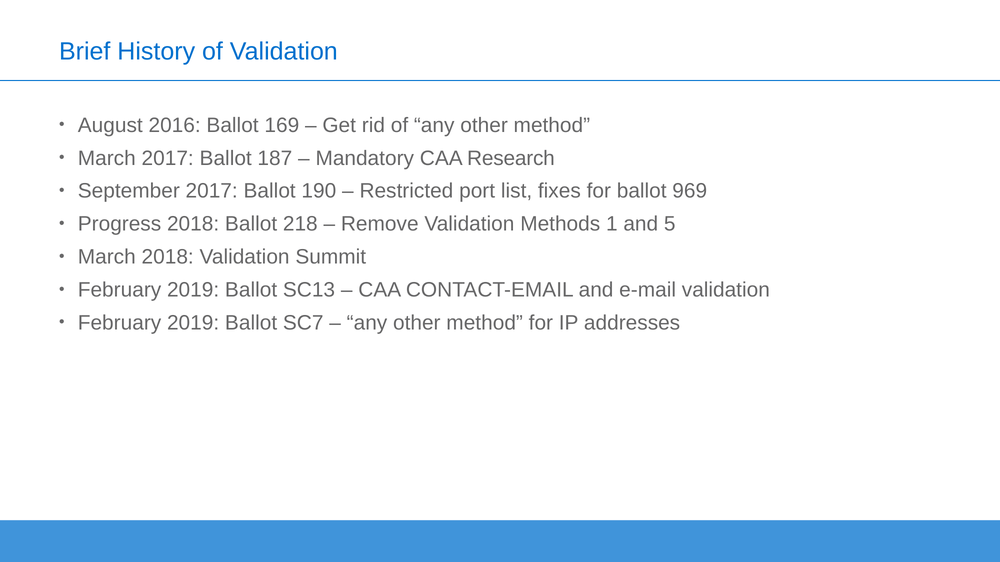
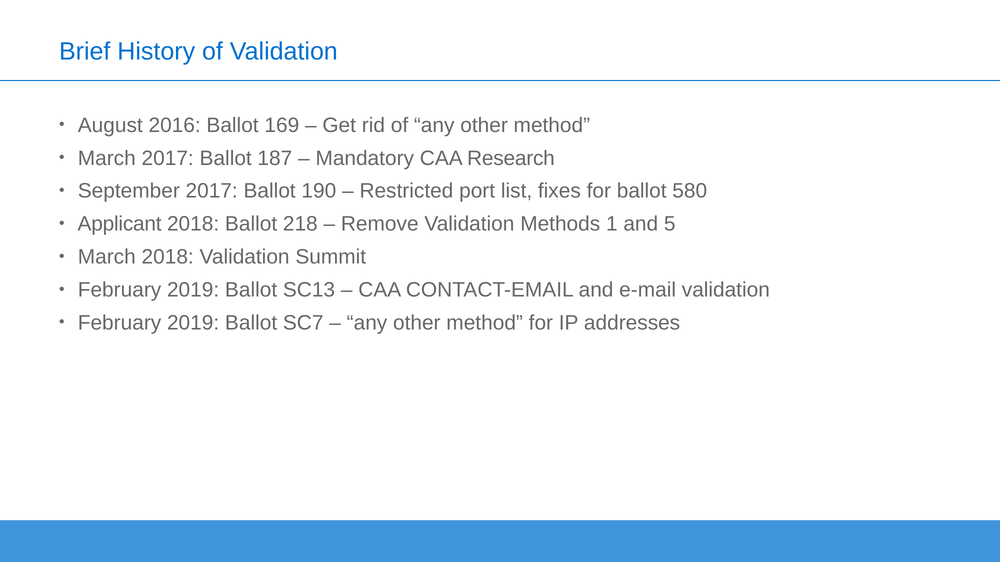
969: 969 -> 580
Progress: Progress -> Applicant
